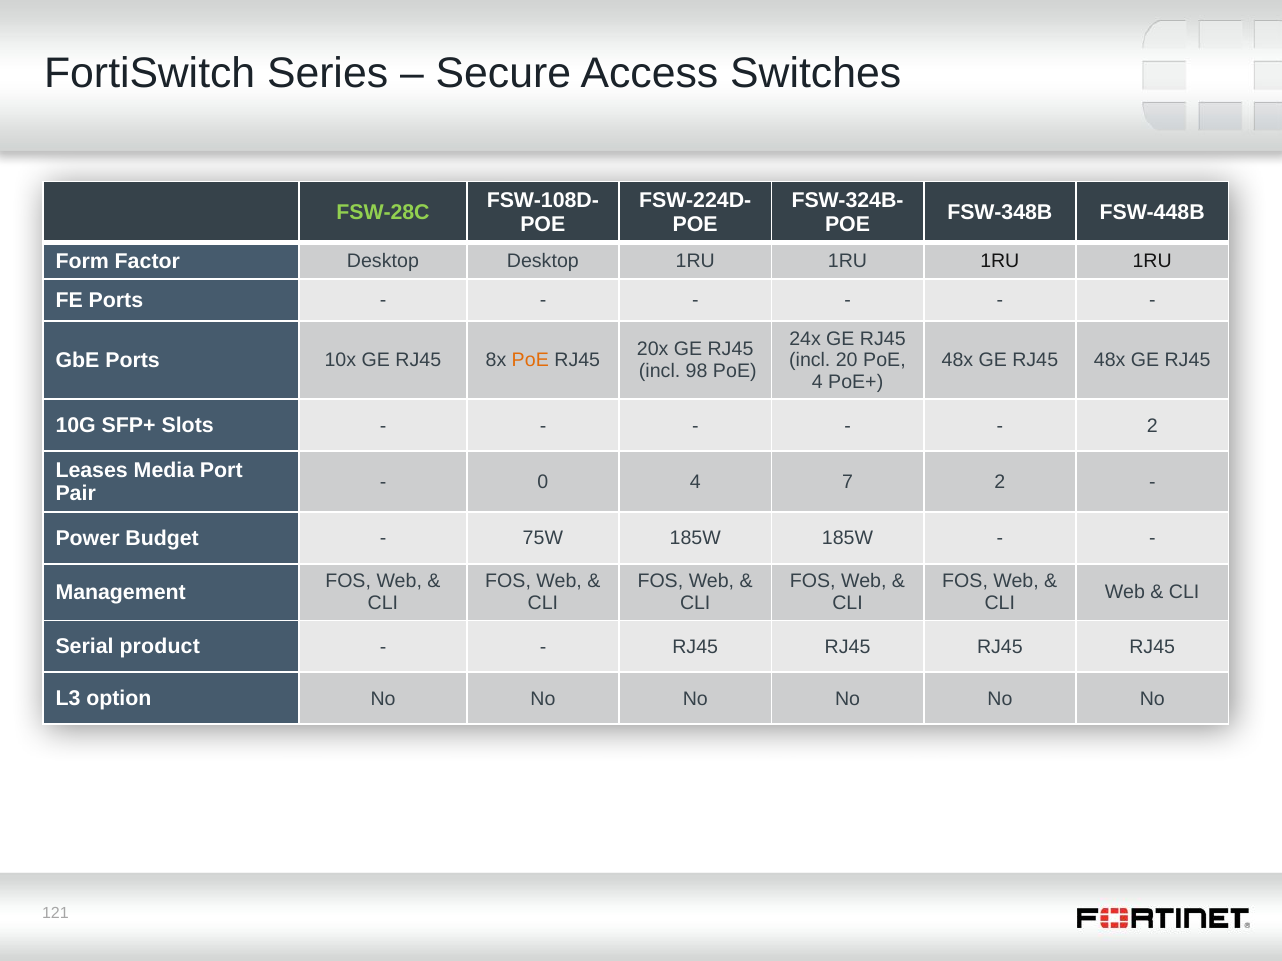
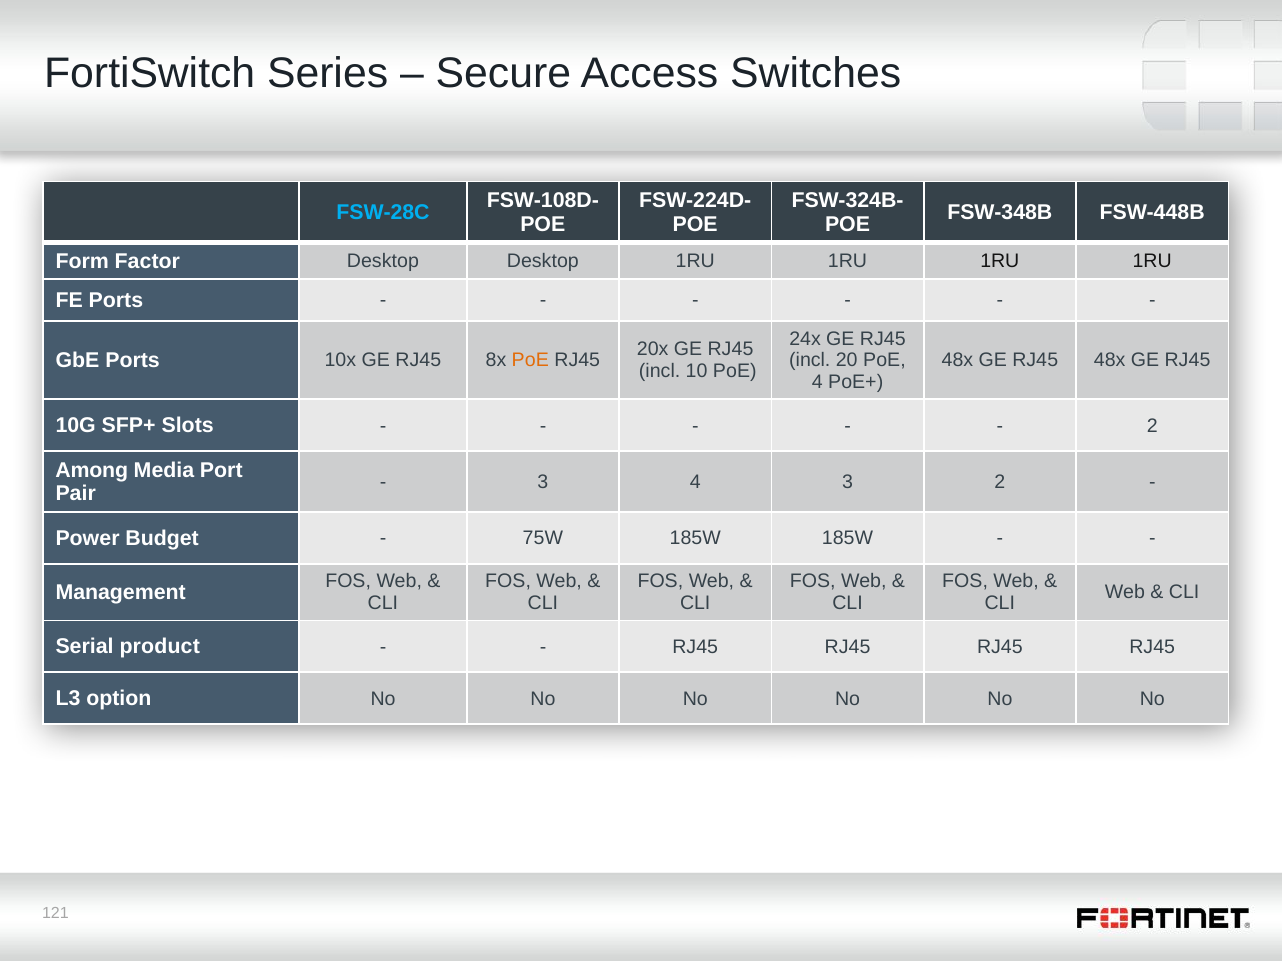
FSW-28C colour: light green -> light blue
98: 98 -> 10
Leases: Leases -> Among
0 at (543, 482): 0 -> 3
4 7: 7 -> 3
